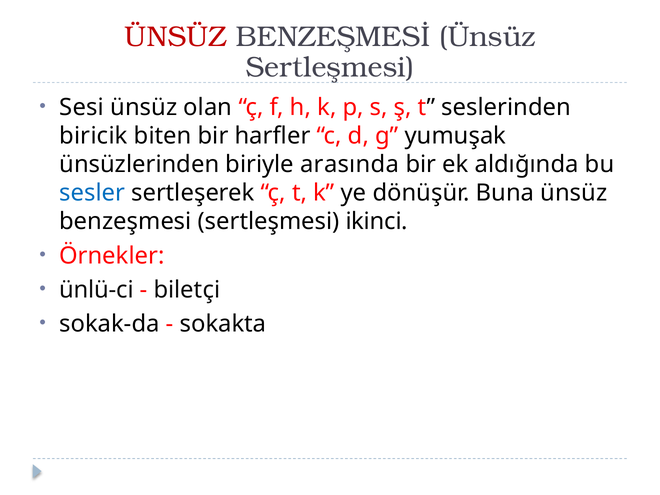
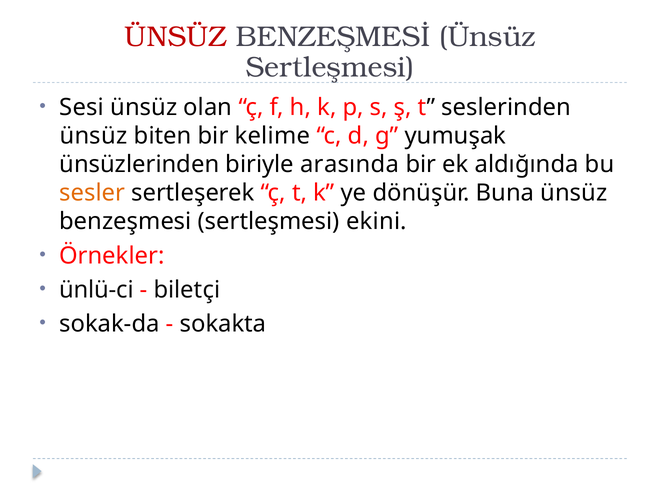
biricik at (93, 136): biricik -> ünsüz
harfler: harfler -> kelime
sesler colour: blue -> orange
ikinci: ikinci -> ekini
